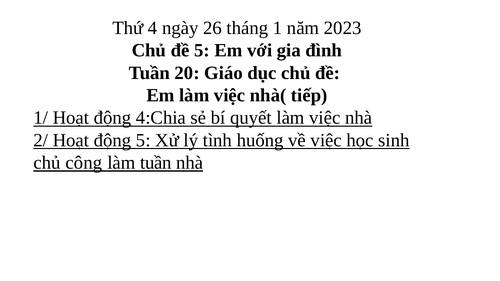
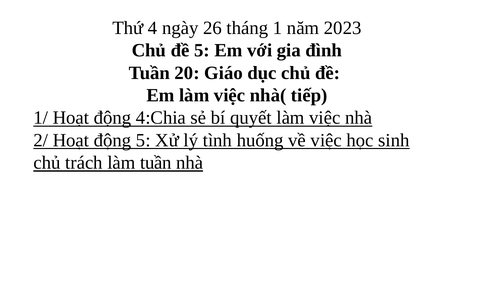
công: công -> trách
